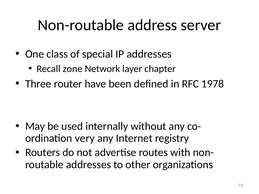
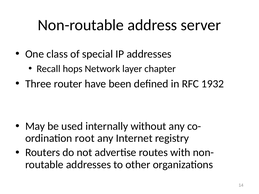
zone: zone -> hops
1978: 1978 -> 1932
very: very -> root
